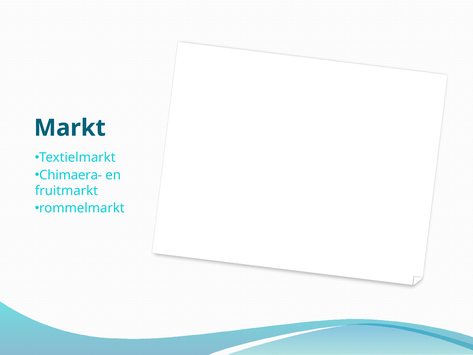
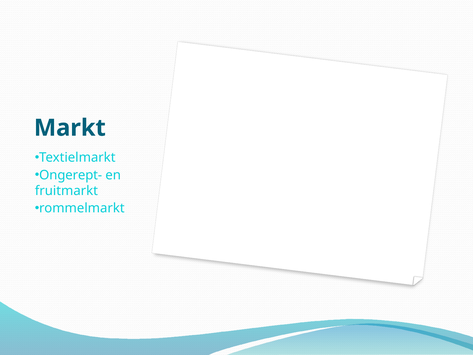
Chimaera-: Chimaera- -> Ongerept-
